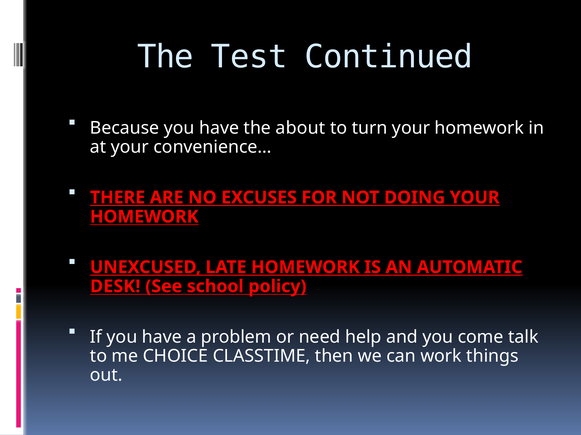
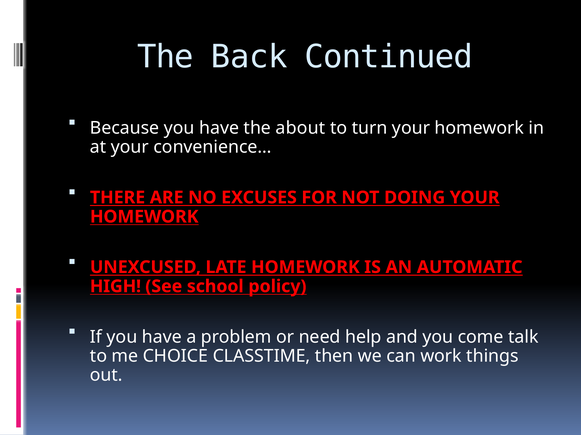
Test: Test -> Back
DESK: DESK -> HIGH
